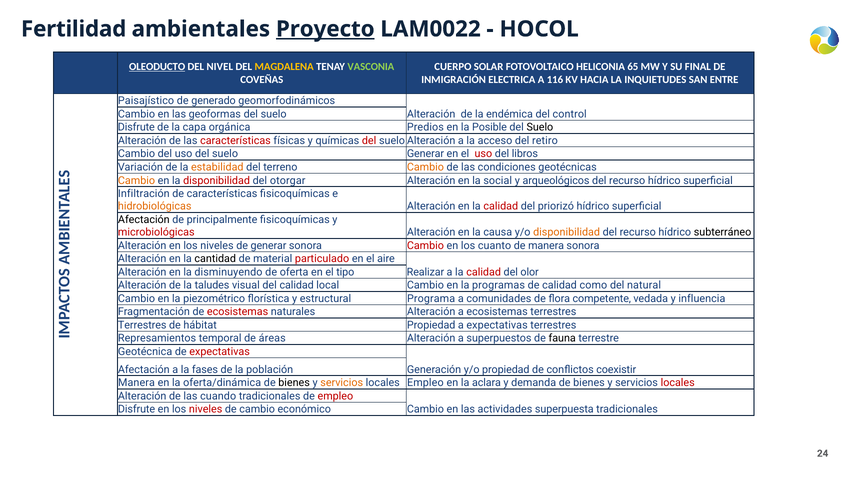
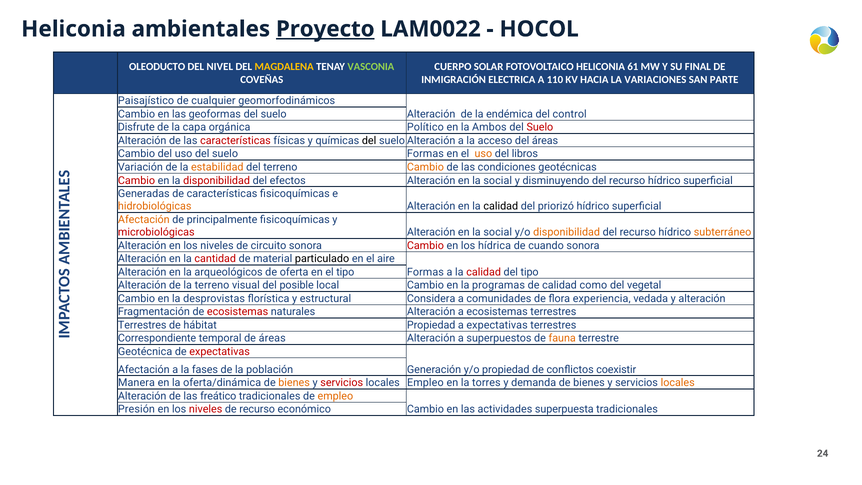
Fertilidad at (74, 29): Fertilidad -> Heliconia
OLEODUCTO underline: present -> none
65: 65 -> 61
116: 116 -> 110
INQUIETUDES: INQUIETUDES -> VARIACIONES
ENTRE: ENTRE -> PARTE
generado: generado -> cualquier
Predios: Predios -> Político
Posible: Posible -> Ambos
Suelo at (540, 127) colour: black -> red
del at (369, 141) colour: red -> black
del retiro: retiro -> áreas
suelo Generar: Generar -> Formas
uso at (483, 154) colour: red -> orange
Cambio at (137, 180) colour: orange -> red
otorgar: otorgar -> efectos
arqueológicos: arqueológicos -> disminuyendo
Infiltración: Infiltración -> Generadas
calidad at (501, 206) colour: red -> black
Afectación at (144, 220) colour: black -> orange
causa at (498, 232): causa -> social
subterráneo colour: black -> orange
de generar: generar -> circuito
cuanto: cuanto -> hídrica
de manera: manera -> cuando
cantidad colour: black -> red
particulado colour: red -> black
disminuyendo: disminuyendo -> arqueológicos
Realizar at (425, 272): Realizar -> Formas
del olor: olor -> tipo
la taludes: taludes -> terreno
del calidad: calidad -> posible
natural: natural -> vegetal
piezométrico: piezométrico -> desprovistas
Programa: Programa -> Considera
competente: competente -> experiencia
y influencia: influencia -> alteración
Represamientos: Represamientos -> Correspondiente
fauna colour: black -> orange
bienes at (294, 383) colour: black -> orange
servicios at (342, 383) colour: orange -> red
aclara: aclara -> torres
locales at (678, 383) colour: red -> orange
cuando: cuando -> freático
empleo at (335, 396) colour: red -> orange
Disfrute at (137, 409): Disfrute -> Presión
de cambio: cambio -> recurso
